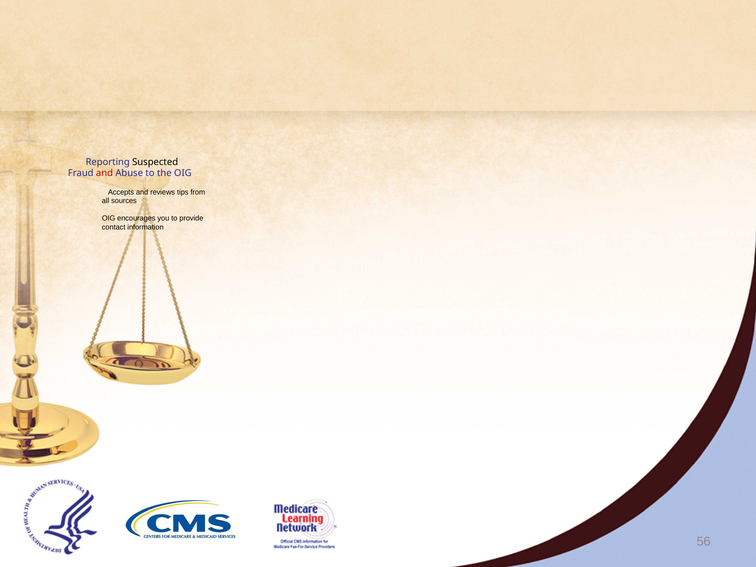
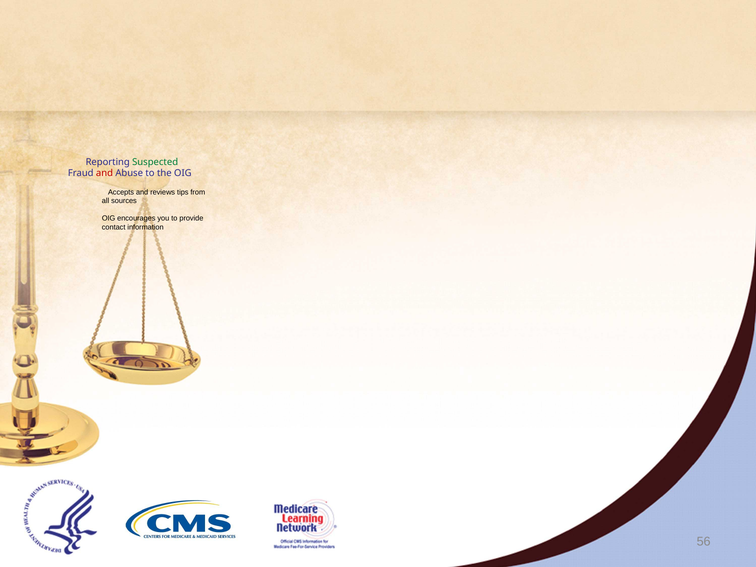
Suspected colour: black -> green
